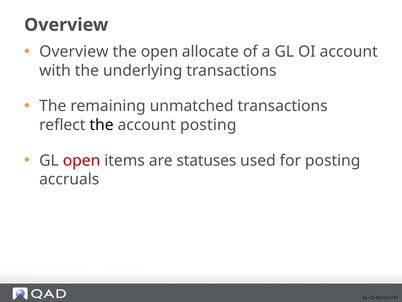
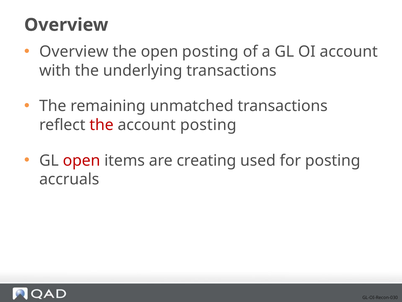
open allocate: allocate -> posting
the at (102, 125) colour: black -> red
statuses: statuses -> creating
